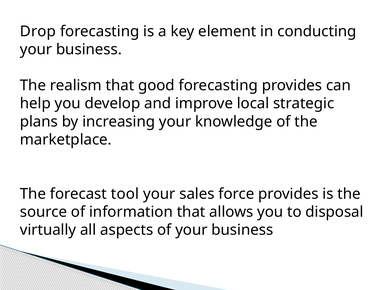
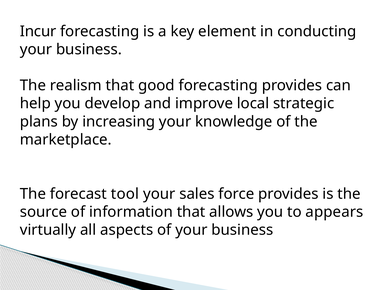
Drop: Drop -> Incur
disposal: disposal -> appears
